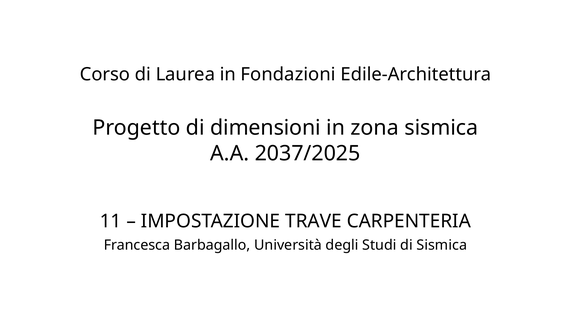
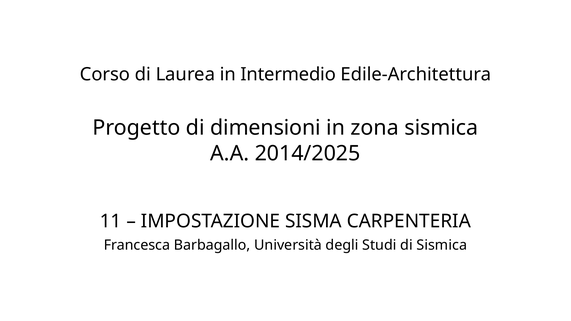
Fondazioni: Fondazioni -> Intermedio
2037/2025: 2037/2025 -> 2014/2025
TRAVE: TRAVE -> SISMA
